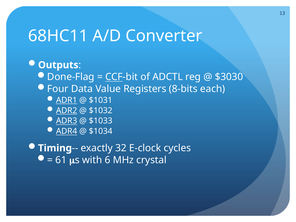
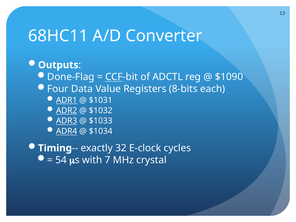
$3030: $3030 -> $1090
61: 61 -> 54
6: 6 -> 7
